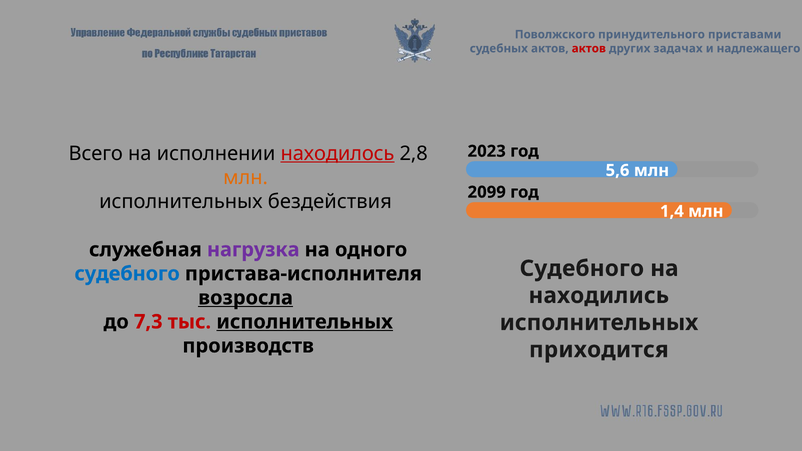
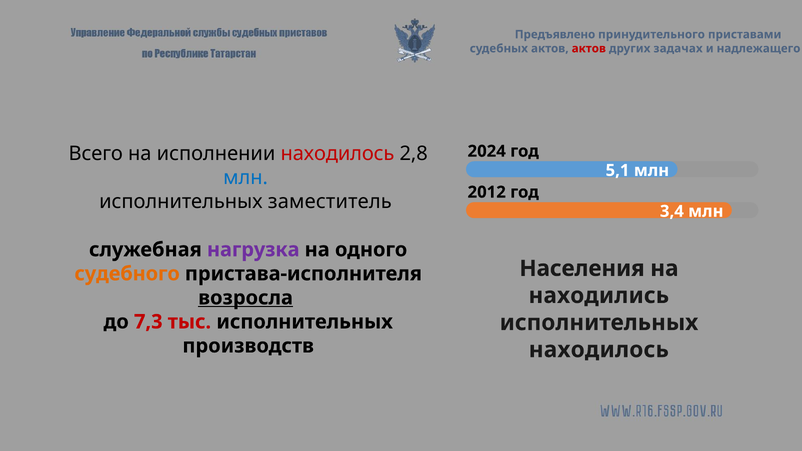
Поволжского: Поволжского -> Предъявлено
находилось at (338, 153) underline: present -> none
2023: 2023 -> 2024
5,6: 5,6 -> 5,1
млн at (246, 178) colour: orange -> blue
2099: 2099 -> 2012
бездействия: бездействия -> заместитель
1,4: 1,4 -> 3,4
Судебного at (582, 269): Судебного -> Населения
судебного at (127, 274) colour: blue -> orange
исполнительных at (305, 322) underline: present -> none
приходится at (599, 350): приходится -> находилось
